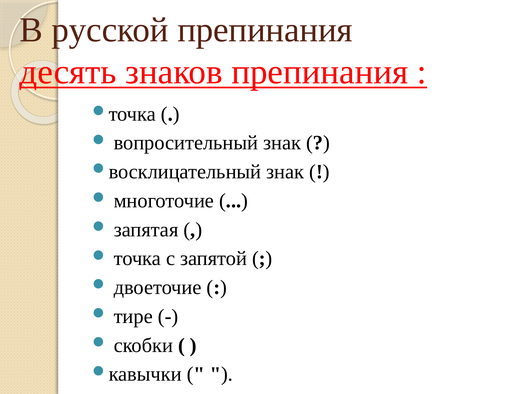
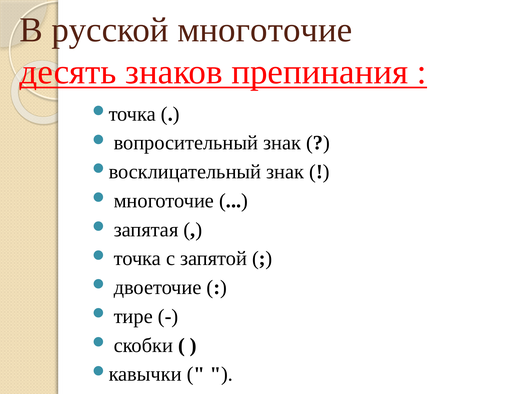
русской препинания: препинания -> многоточие
